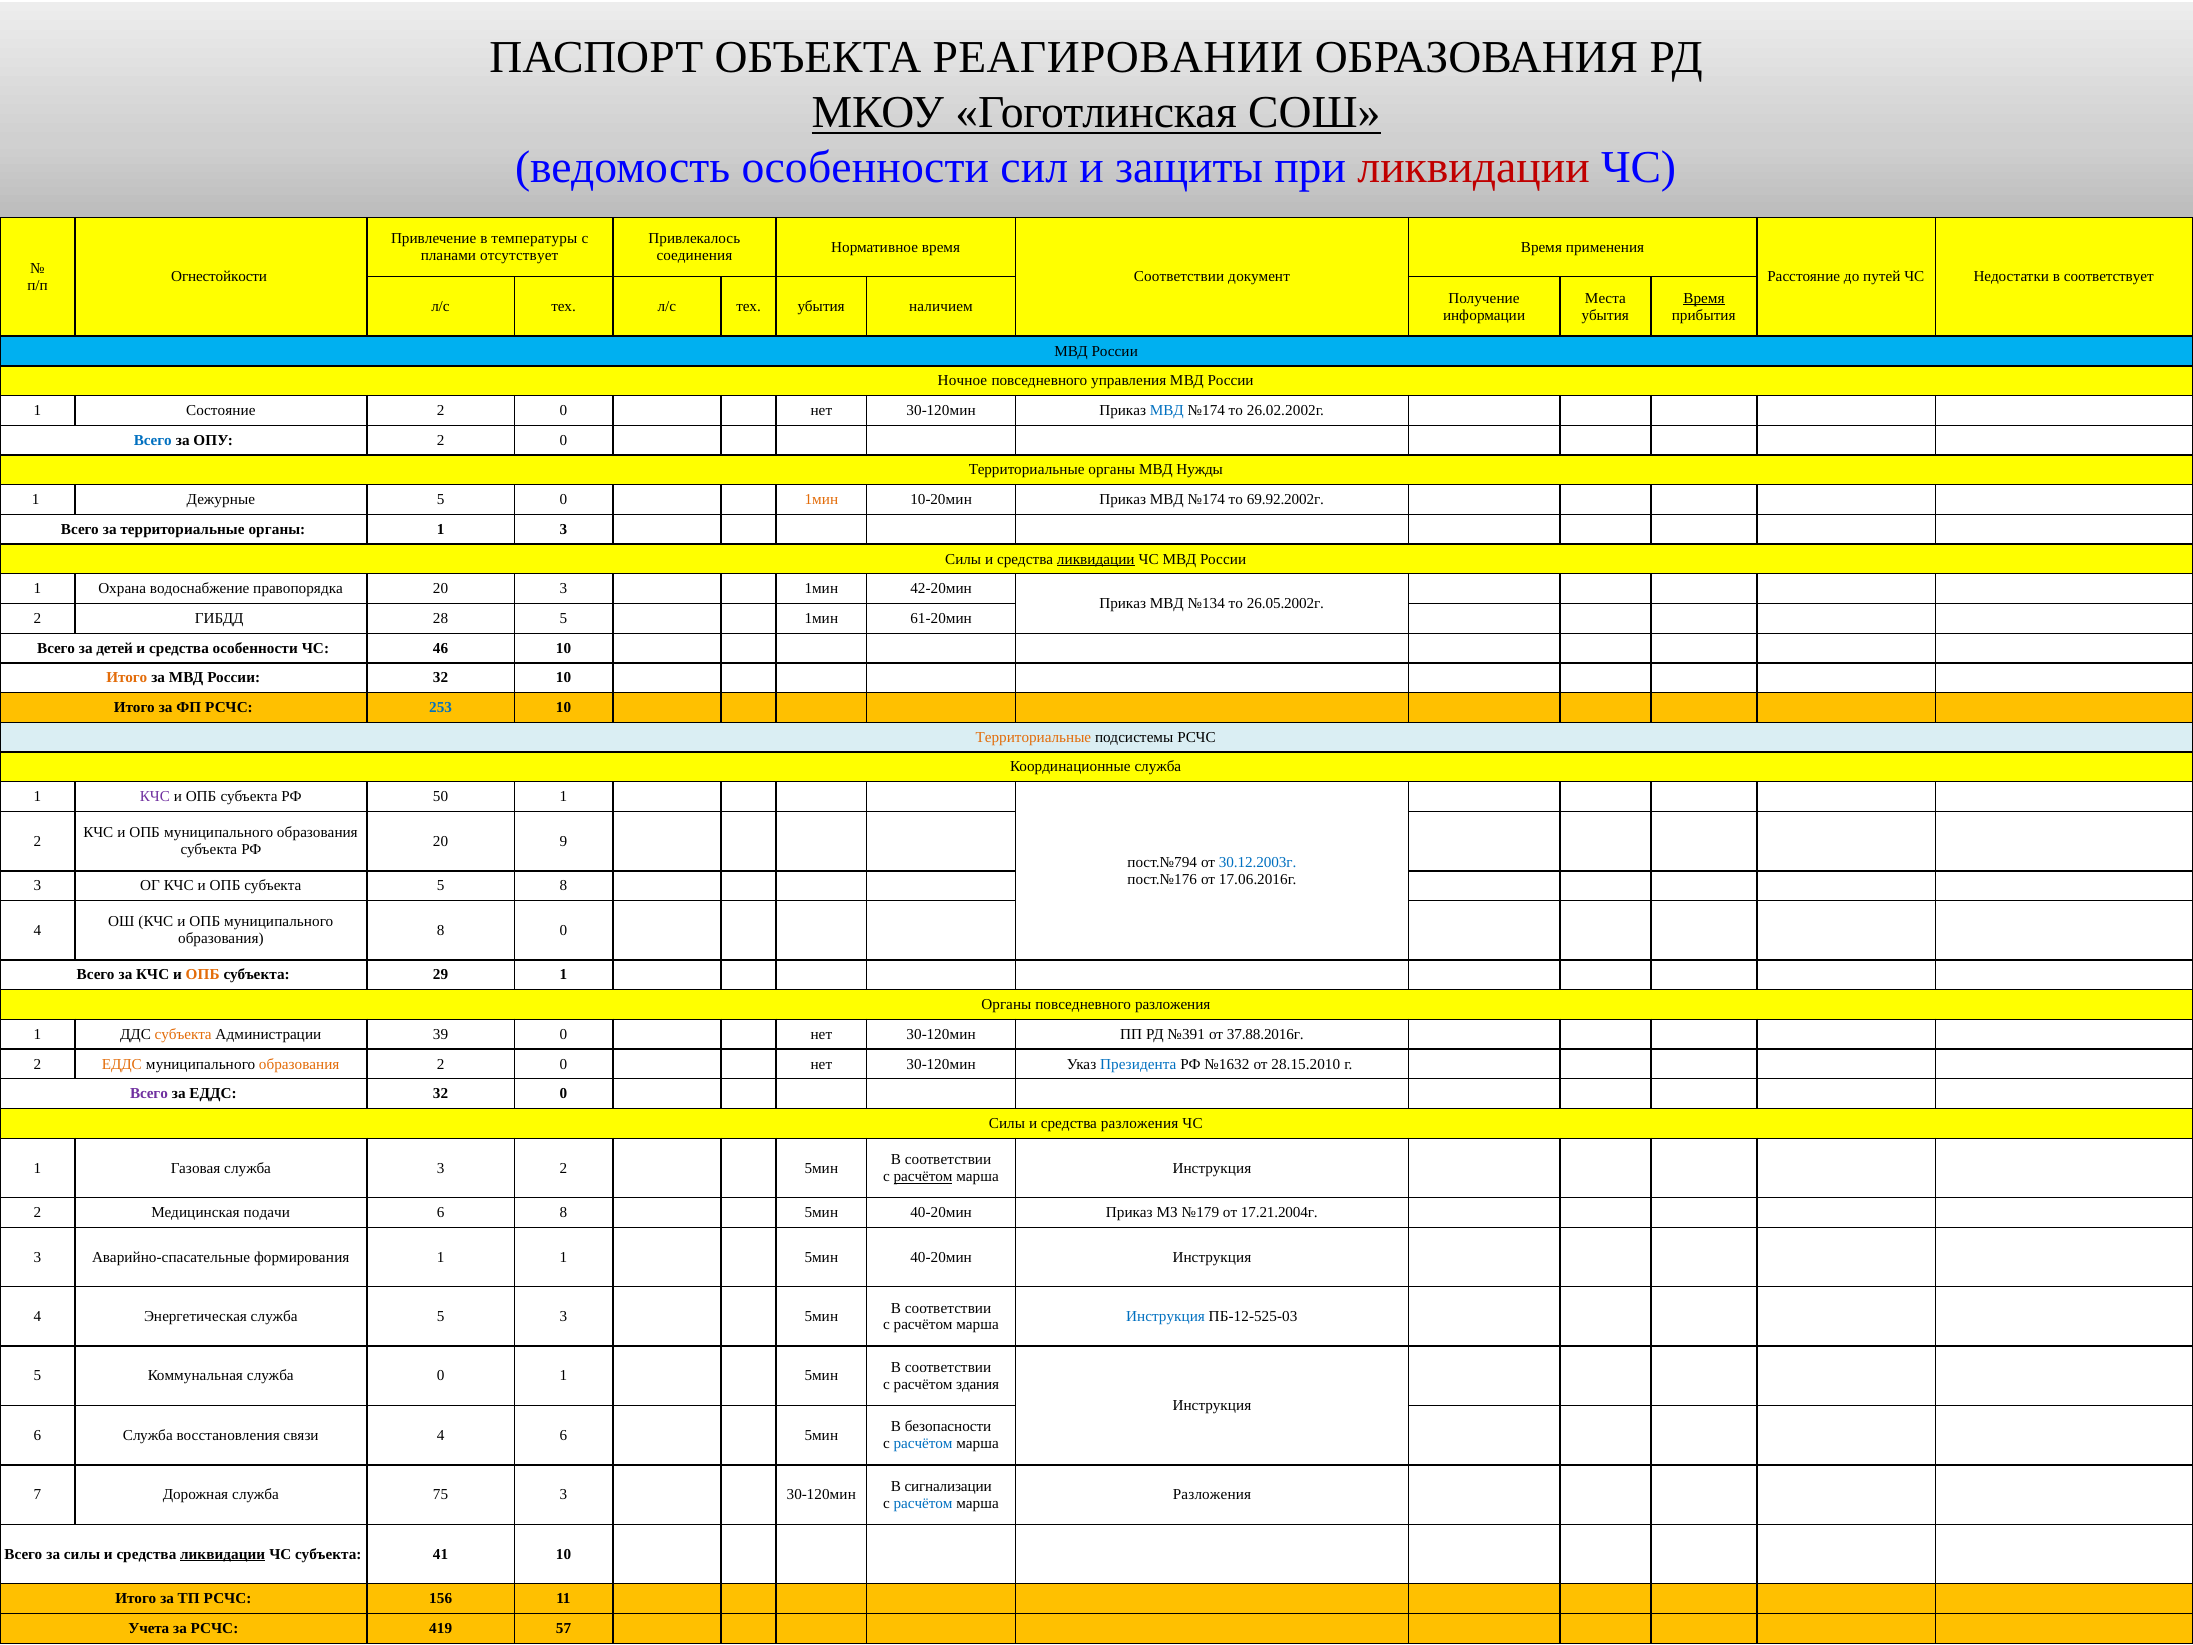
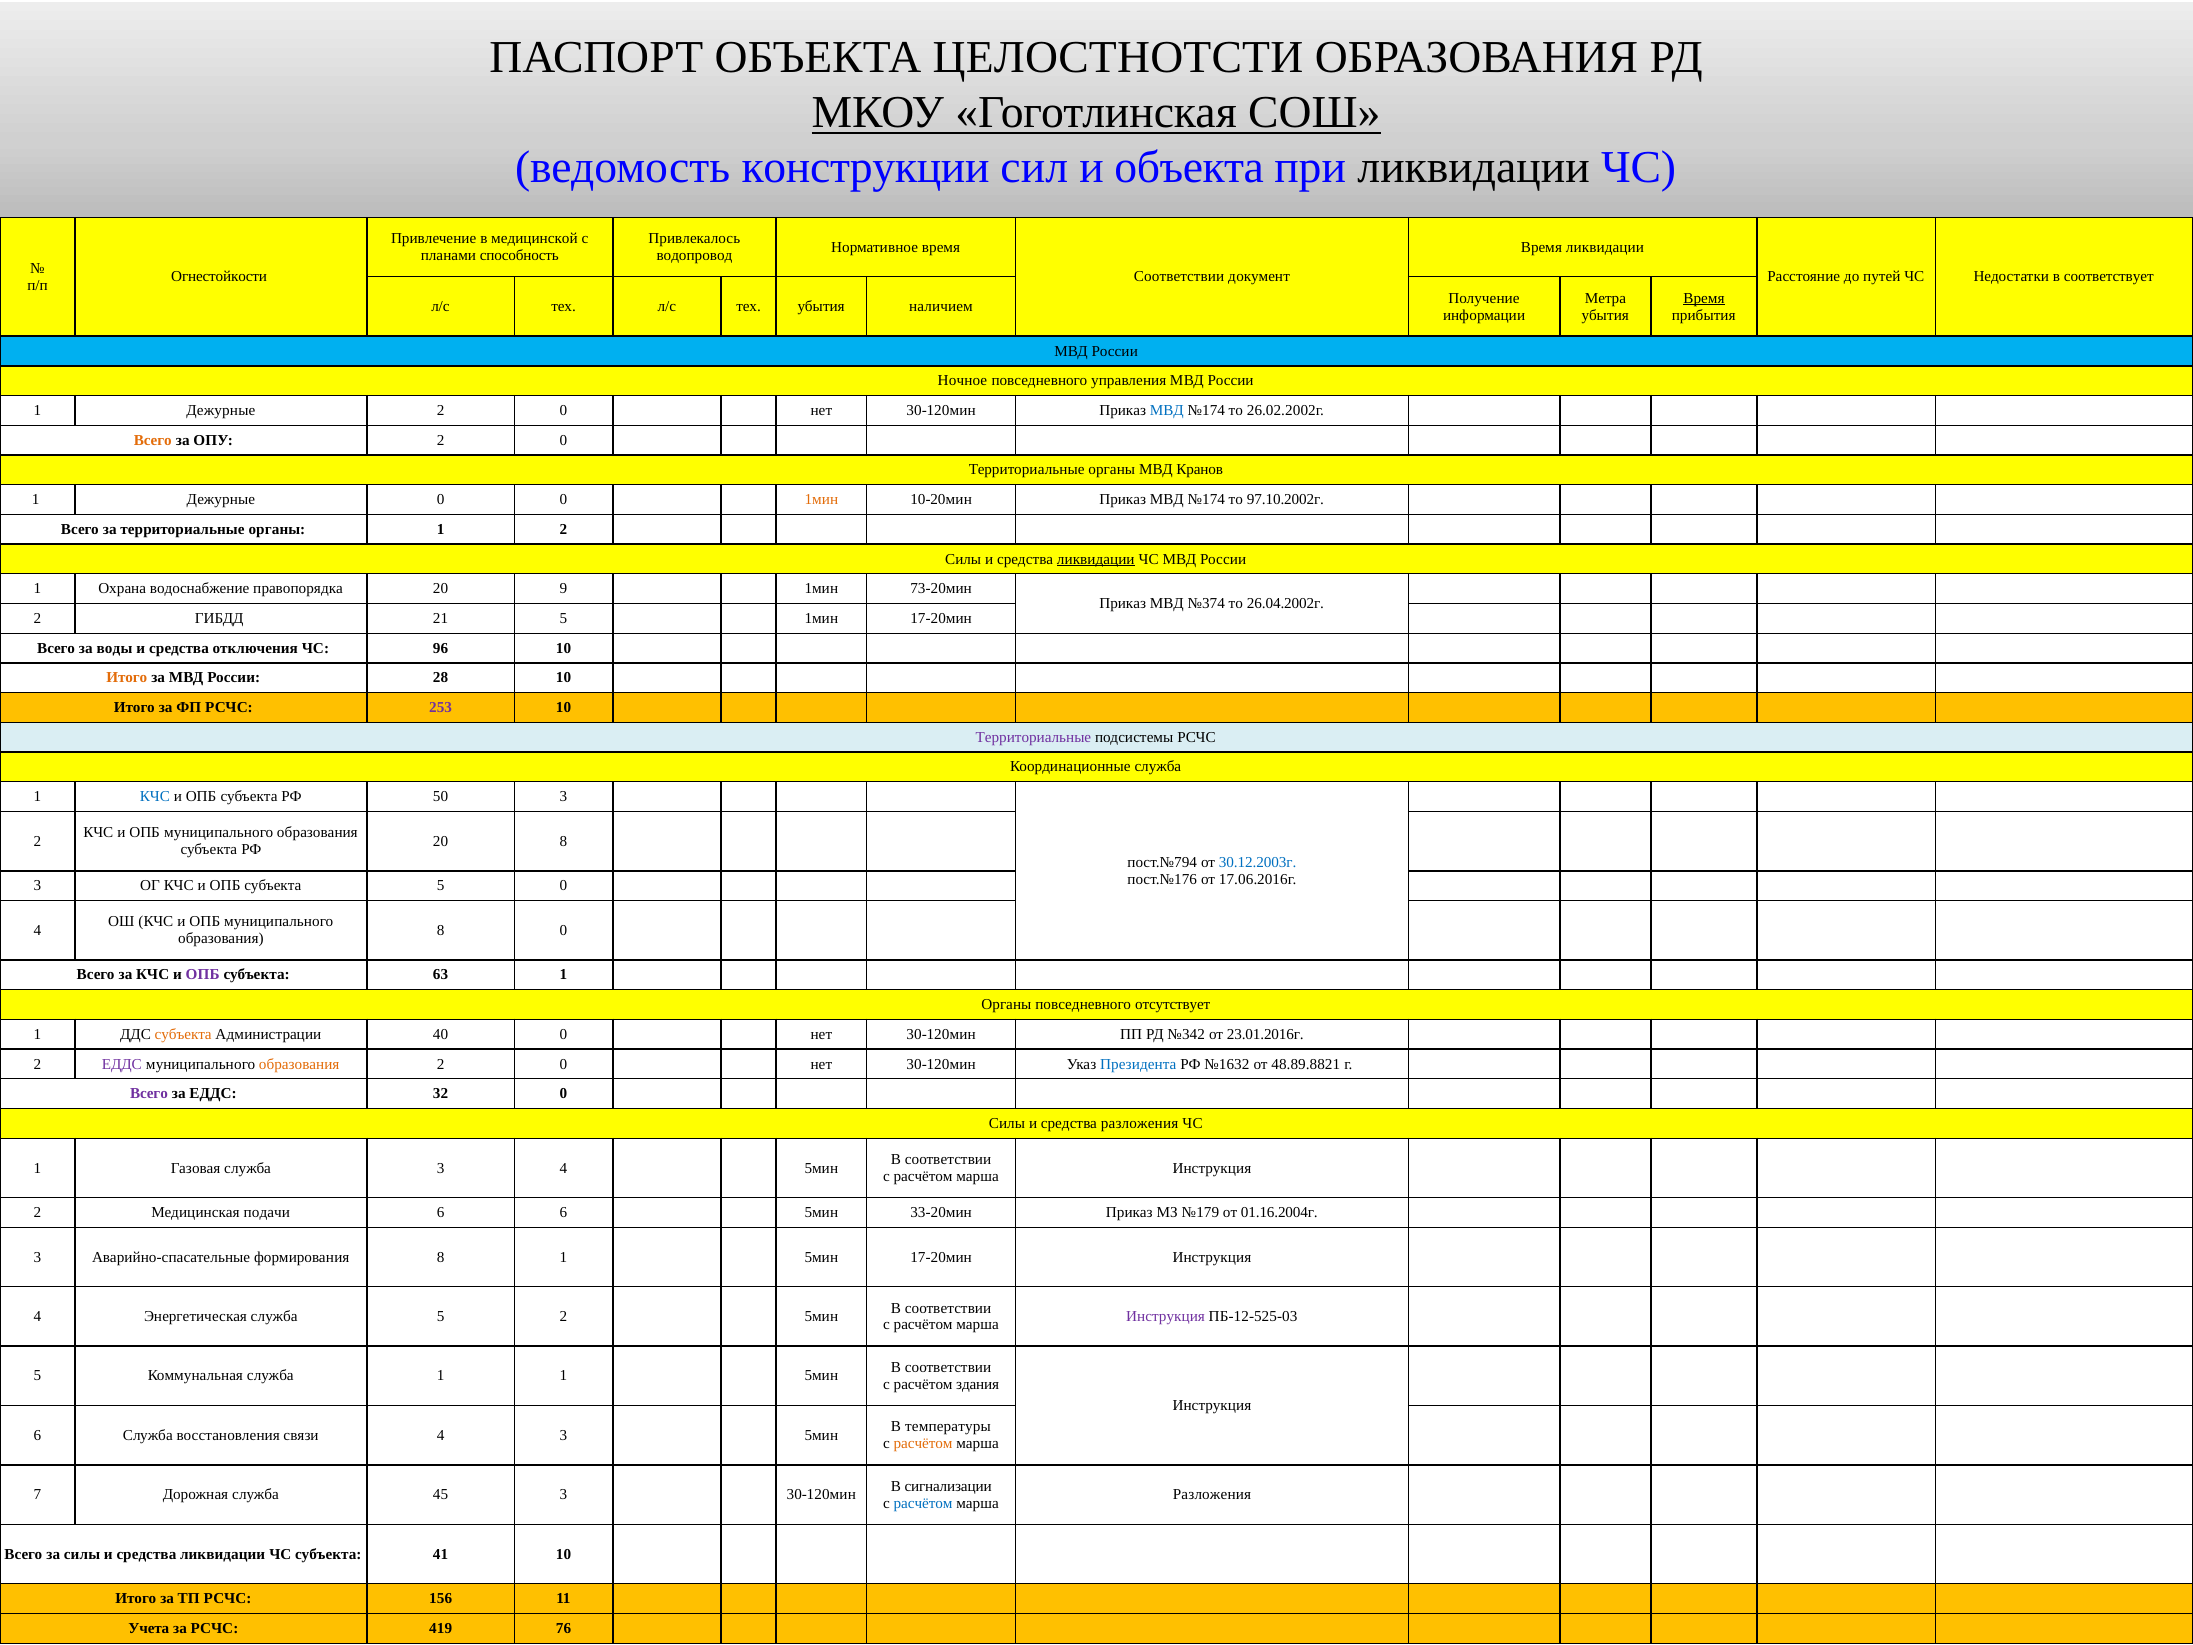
РЕАГИРОВАНИИ: РЕАГИРОВАНИИ -> ЦЕЛОСТНОТСТИ
ведомость особенности: особенности -> конструкции
и защиты: защиты -> объекта
ликвидации at (1474, 167) colour: red -> black
температуры: температуры -> медицинской
Время применения: применения -> ликвидации
отсутствует: отсутствует -> способность
соединения: соединения -> водопровод
Места: Места -> Метра
Состояние at (221, 410): Состояние -> Дежурные
Всего at (153, 440) colour: blue -> orange
Нужды: Нужды -> Кранов
Дежурные 5: 5 -> 0
69.92.2002г: 69.92.2002г -> 97.10.2002г
1 3: 3 -> 2
20 3: 3 -> 9
42-20мин: 42-20мин -> 73-20мин
№134: №134 -> №374
26.05.2002г: 26.05.2002г -> 26.04.2002г
28: 28 -> 21
1мин 61-20мин: 61-20мин -> 17-20мин
детей: детей -> воды
средства особенности: особенности -> отключения
46: 46 -> 96
России 32: 32 -> 28
253 colour: blue -> purple
Территориальные at (1033, 737) colour: orange -> purple
КЧС at (155, 797) colour: purple -> blue
50 1: 1 -> 3
20 9: 9 -> 8
5 8: 8 -> 0
ОПБ at (203, 975) colour: orange -> purple
29: 29 -> 63
повседневного разложения: разложения -> отсутствует
39: 39 -> 40
№391: №391 -> №342
37.88.2016г: 37.88.2016г -> 23.01.2016г
ЕДДС at (122, 1064) colour: orange -> purple
28.15.2010: 28.15.2010 -> 48.89.8821
3 2: 2 -> 4
расчётом at (923, 1176) underline: present -> none
6 8: 8 -> 6
40-20мин at (941, 1212): 40-20мин -> 33-20мин
17.21.2004г: 17.21.2004г -> 01.16.2004г
формирования 1: 1 -> 8
1 5мин 40-20мин: 40-20мин -> 17-20мин
5 3: 3 -> 2
Инструкция at (1166, 1316) colour: blue -> purple
Коммунальная служба 0: 0 -> 1
безопасности: безопасности -> температуры
4 6: 6 -> 3
расчётом at (923, 1444) colour: blue -> orange
75: 75 -> 45
ликвидации at (223, 1554) underline: present -> none
57: 57 -> 76
